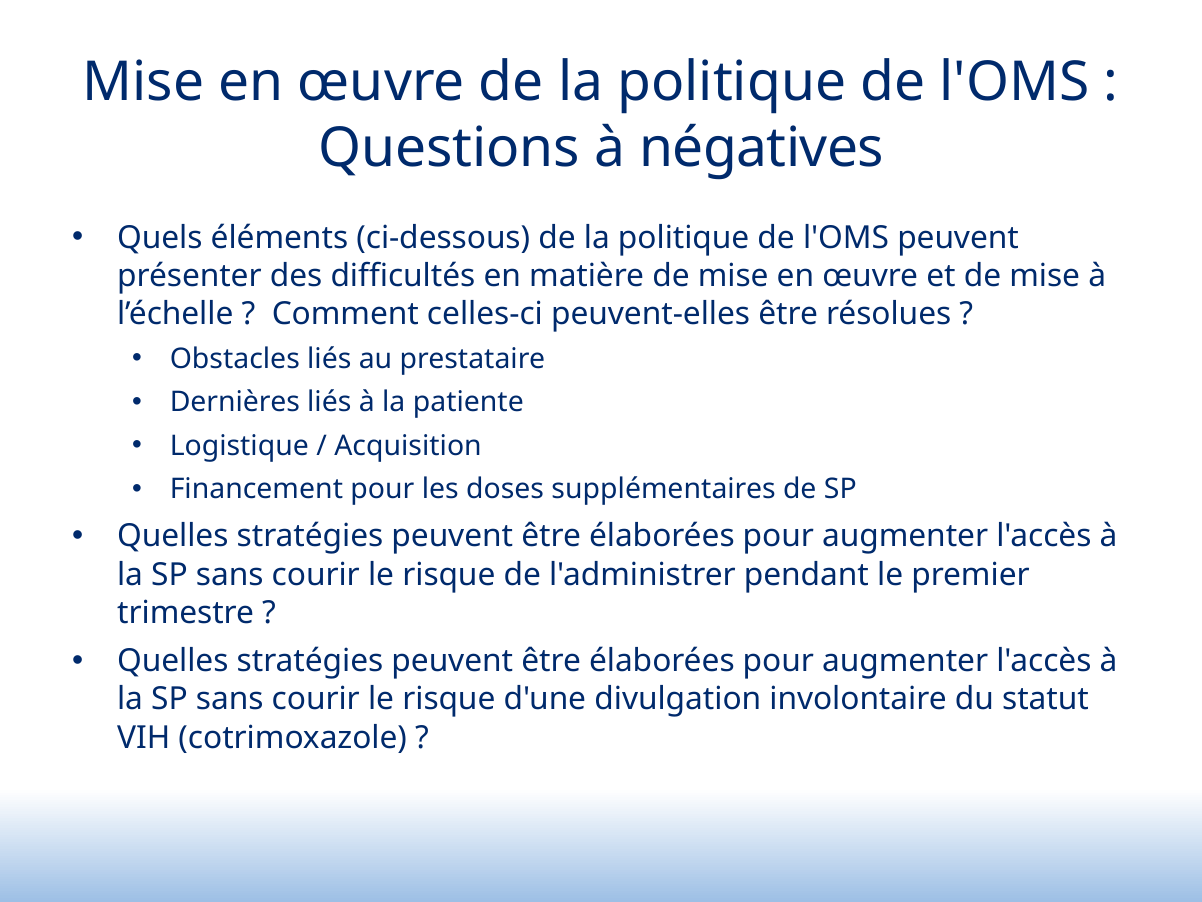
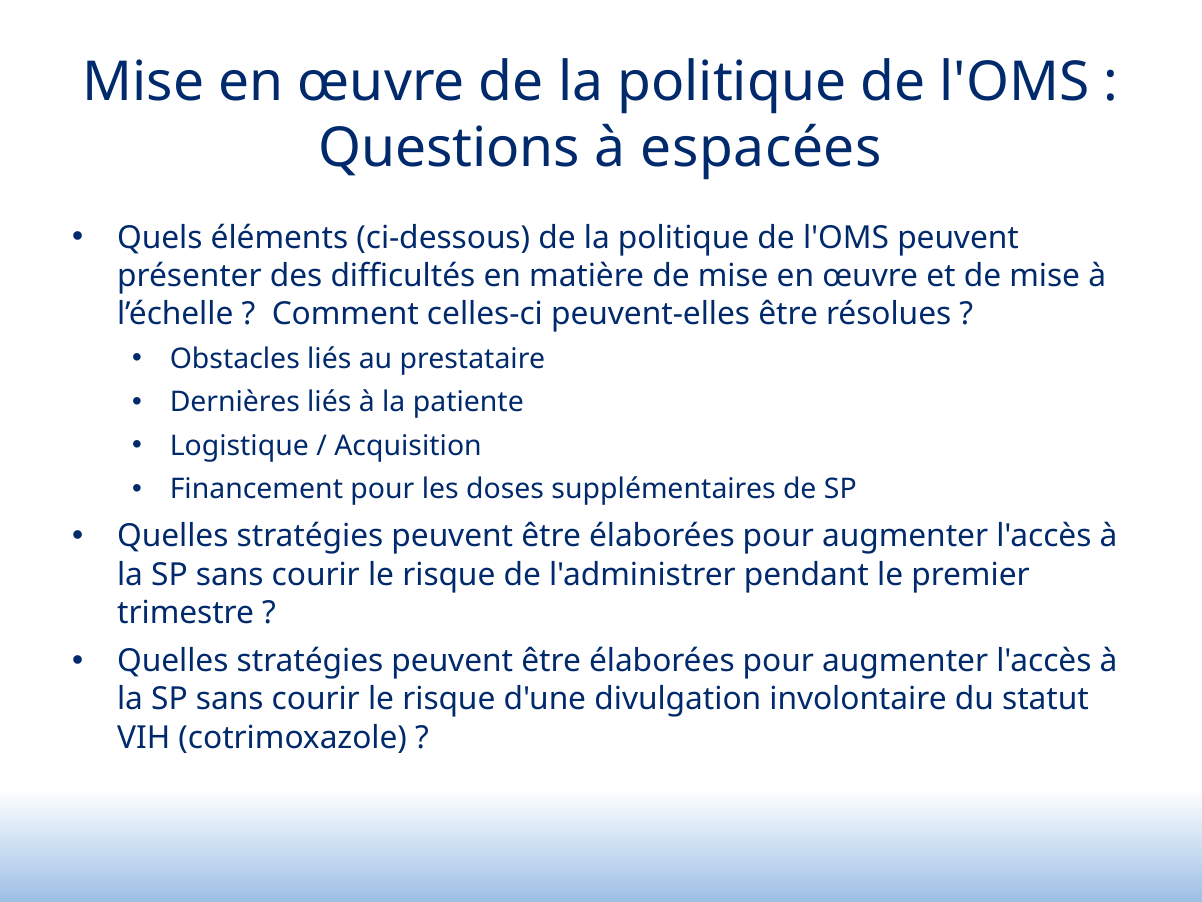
négatives: négatives -> espacées
